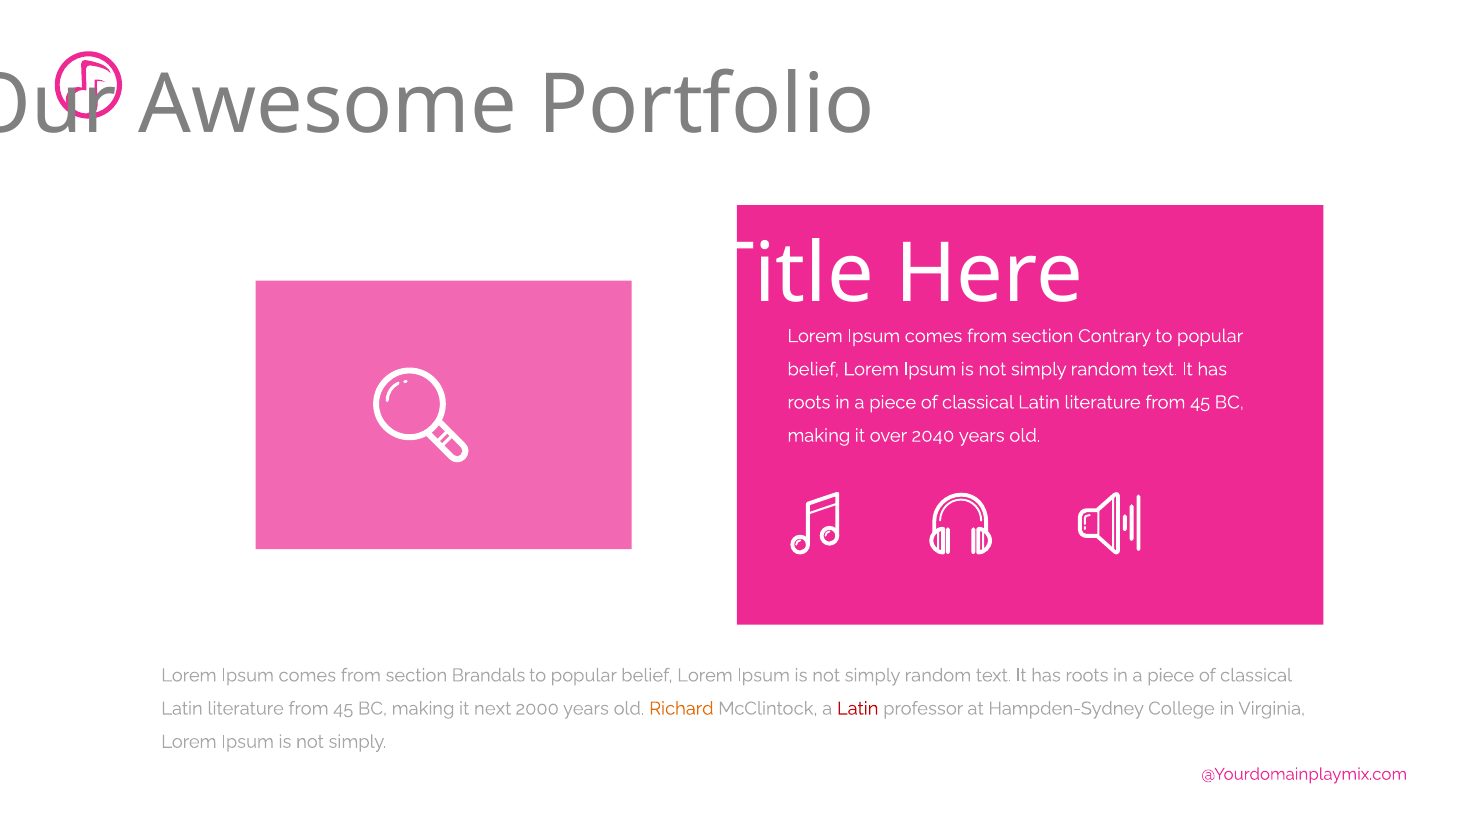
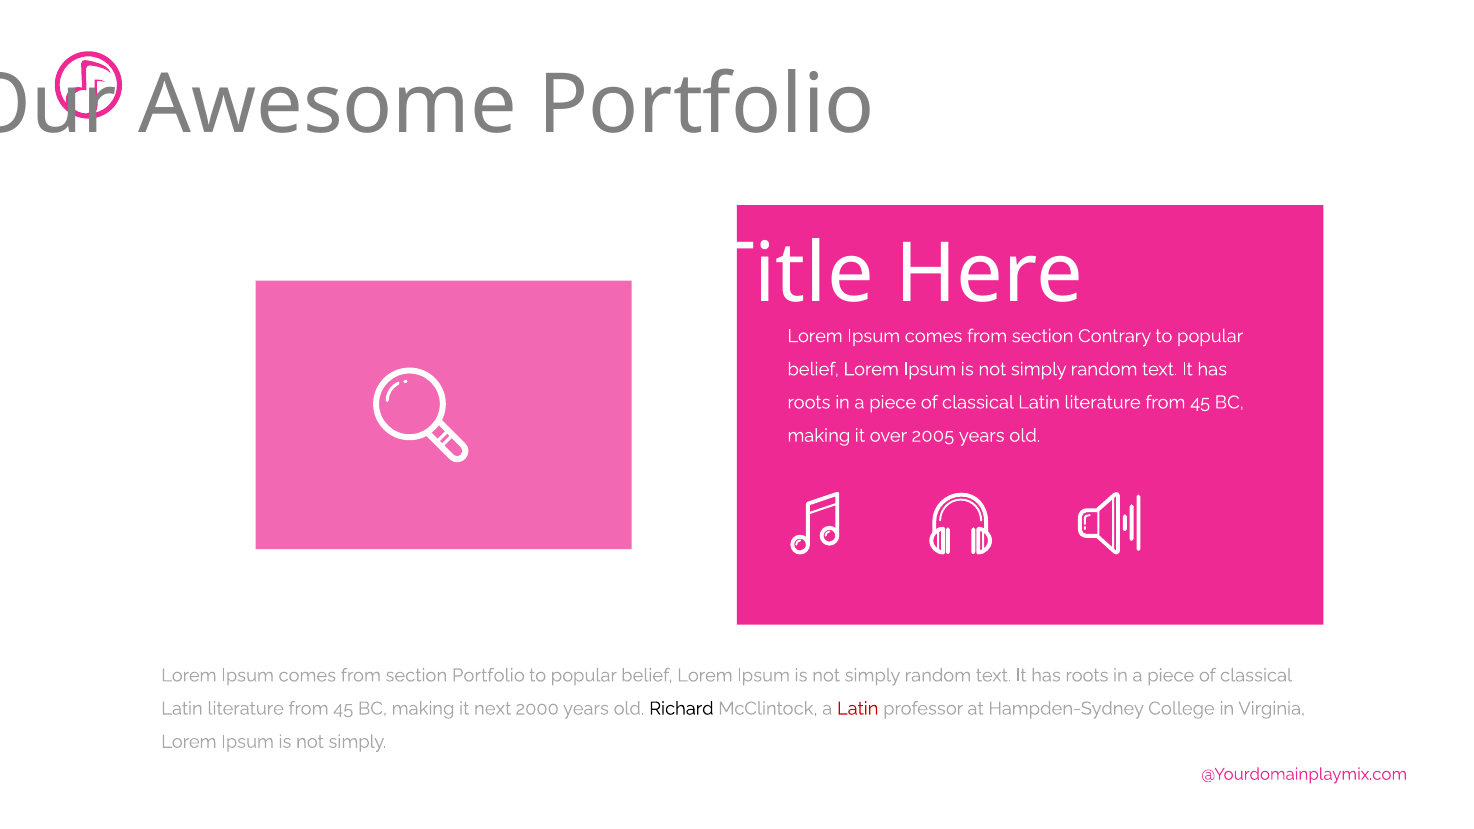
2040: 2040 -> 2005
section Brandals: Brandals -> Portfolio
Richard colour: orange -> black
